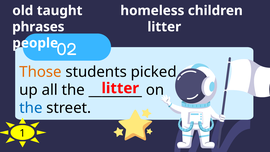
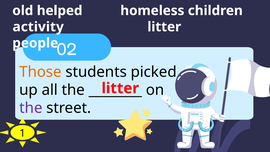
taught: taught -> helped
phrases: phrases -> activity
the at (31, 108) colour: blue -> purple
